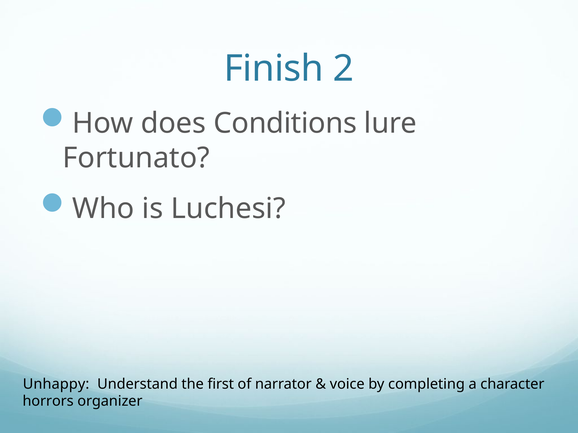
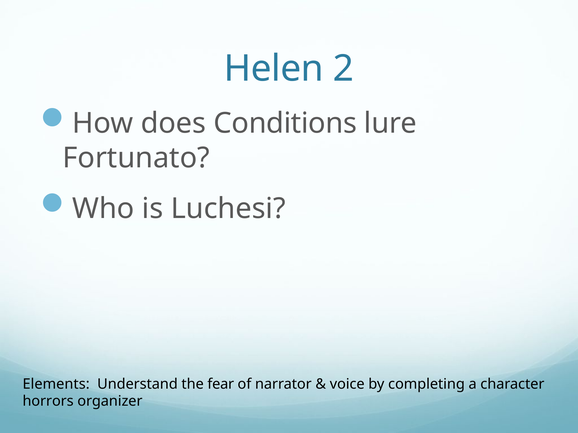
Finish: Finish -> Helen
Unhappy: Unhappy -> Elements
first: first -> fear
